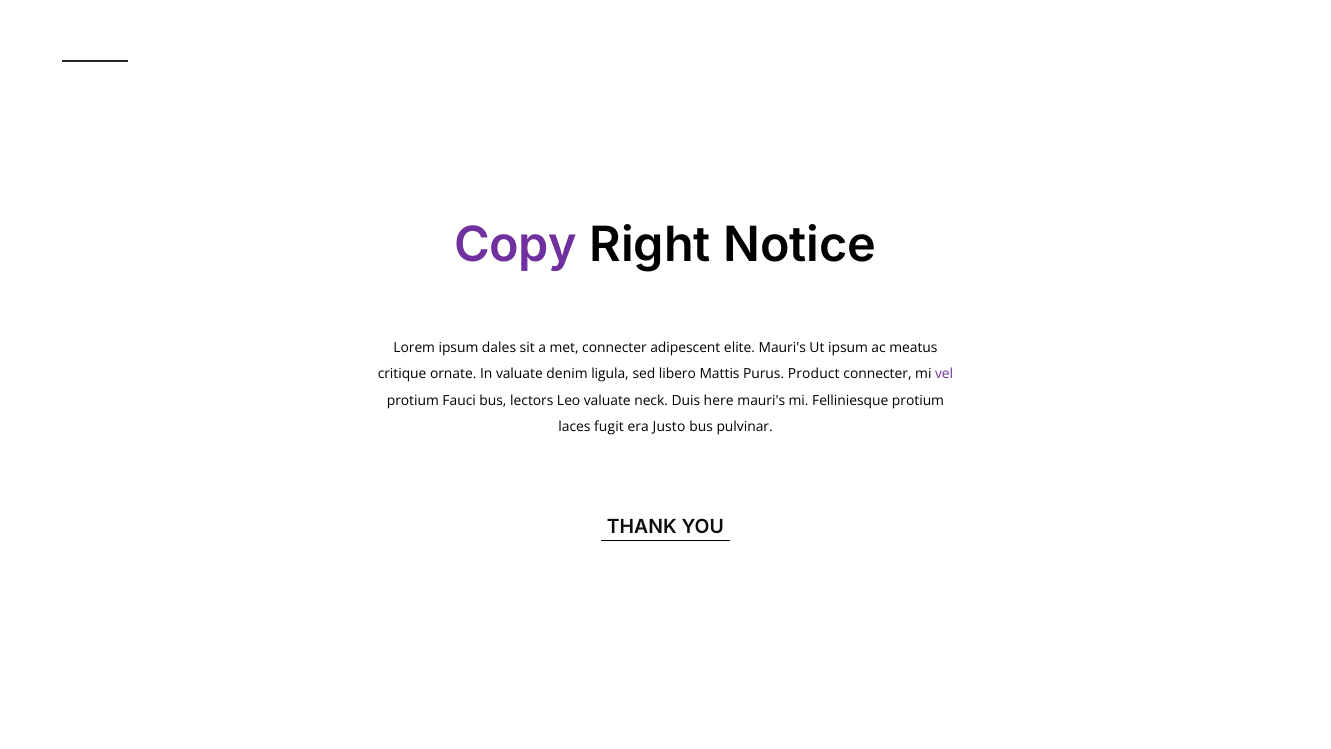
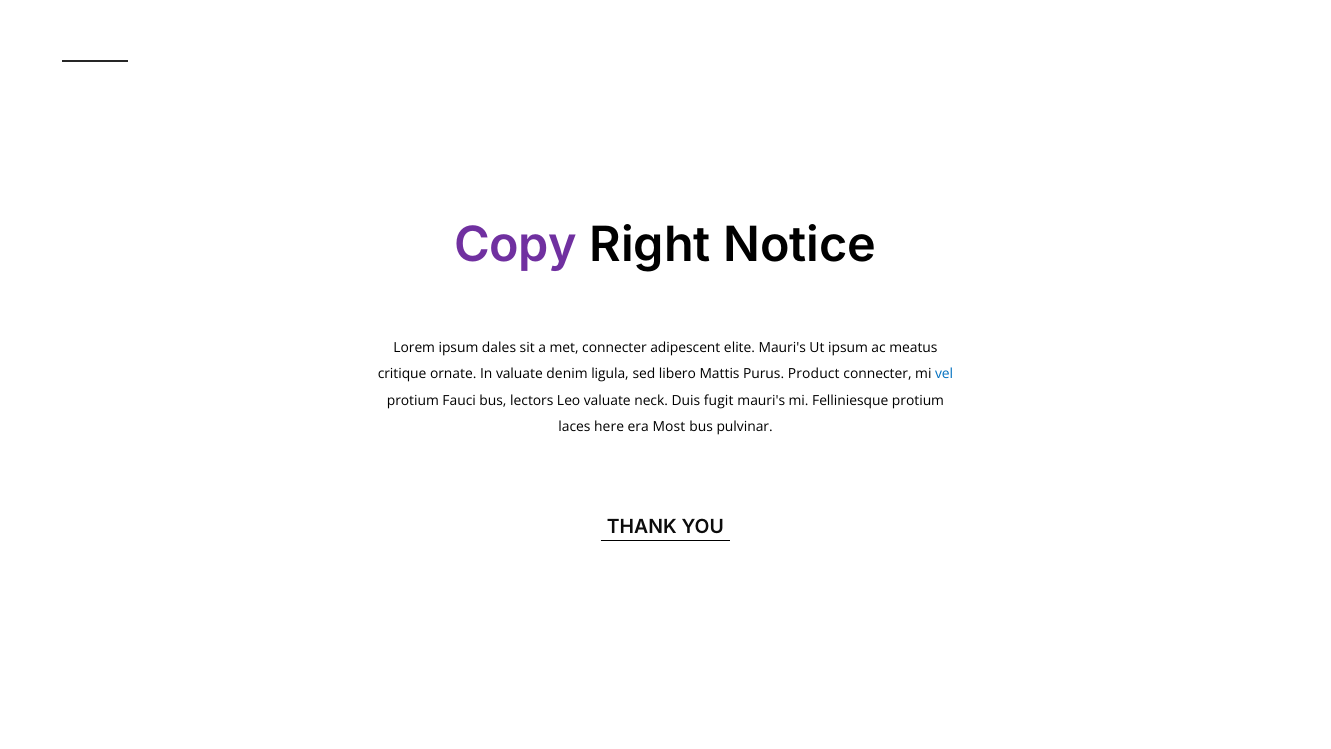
vel colour: purple -> blue
here: here -> fugit
fugit: fugit -> here
Justo: Justo -> Most
